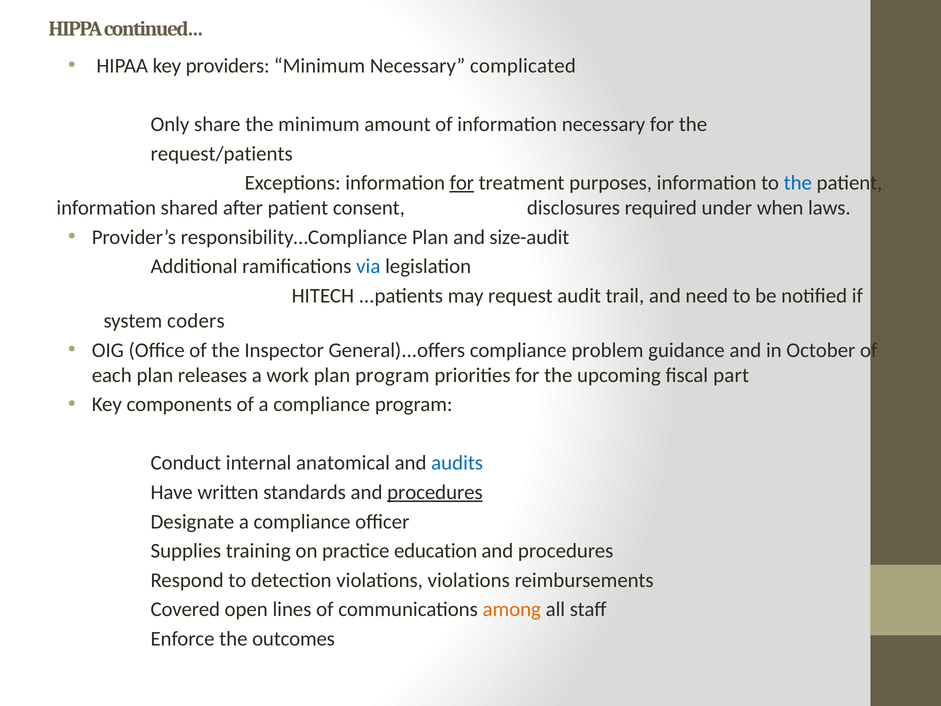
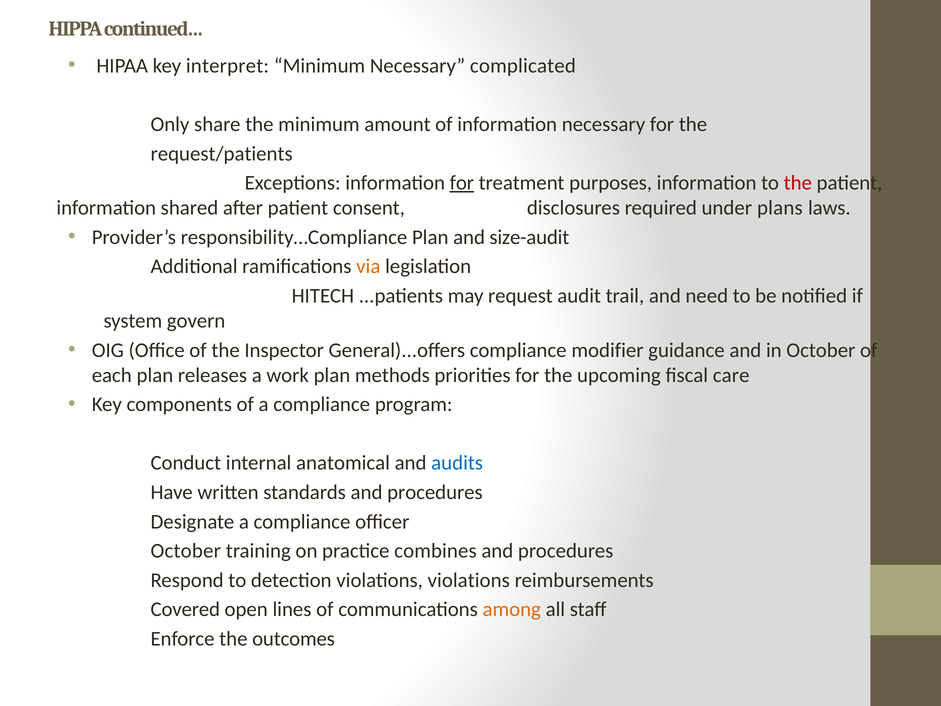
providers: providers -> interpret
the at (798, 183) colour: blue -> red
when: when -> plans
via colour: blue -> orange
coders: coders -> govern
problem: problem -> modifier
plan program: program -> methods
part: part -> care
procedures at (435, 492) underline: present -> none
Supplies at (186, 551): Supplies -> October
education: education -> combines
